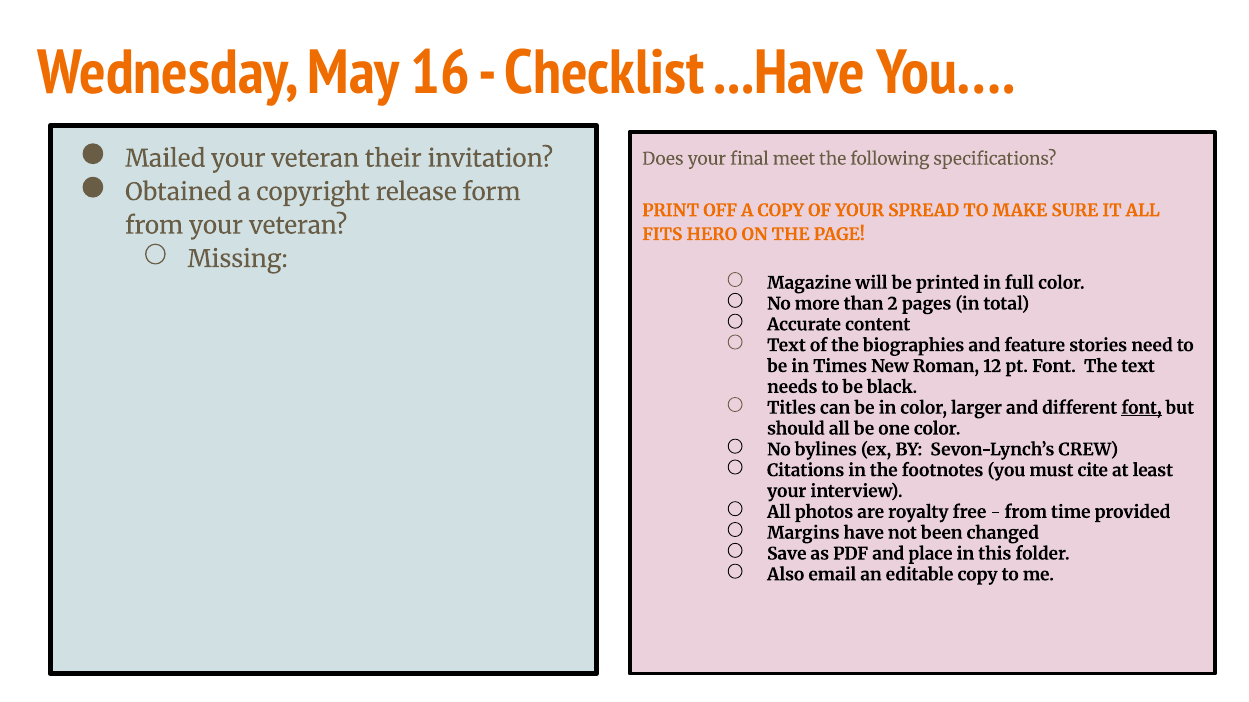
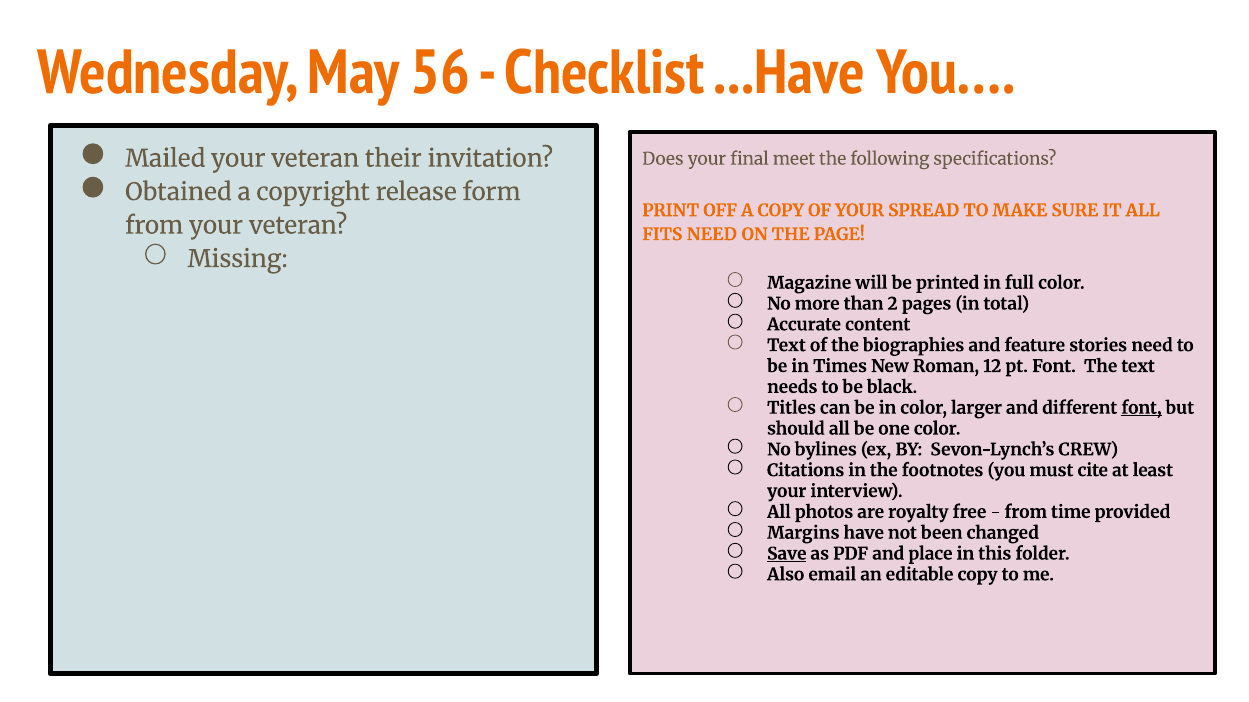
16: 16 -> 56
FITS HERO: HERO -> NEED
Save underline: none -> present
